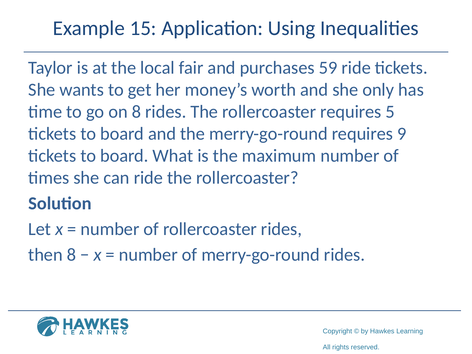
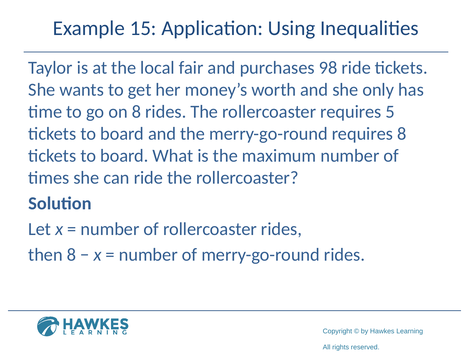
59: 59 -> 98
requires 9: 9 -> 8
